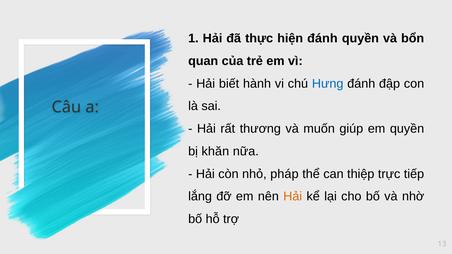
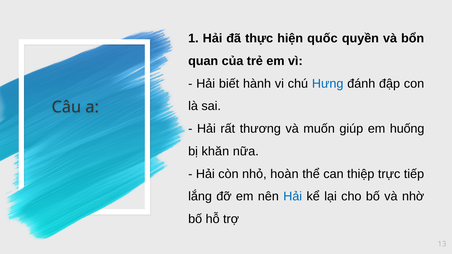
hiện đánh: đánh -> quốc
em quyền: quyền -> huống
pháp: pháp -> hoàn
Hải at (293, 197) colour: orange -> blue
